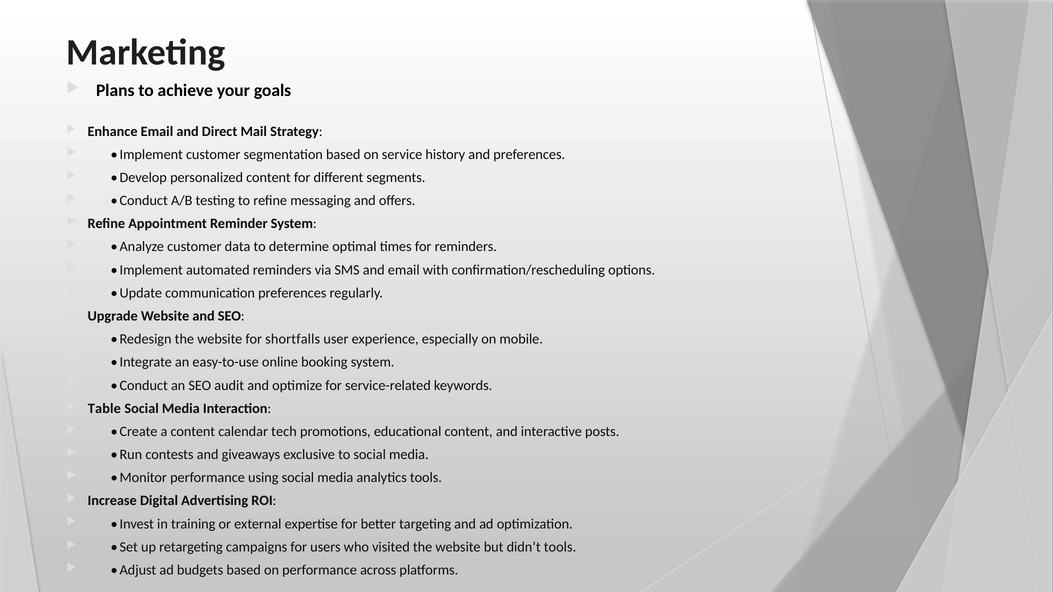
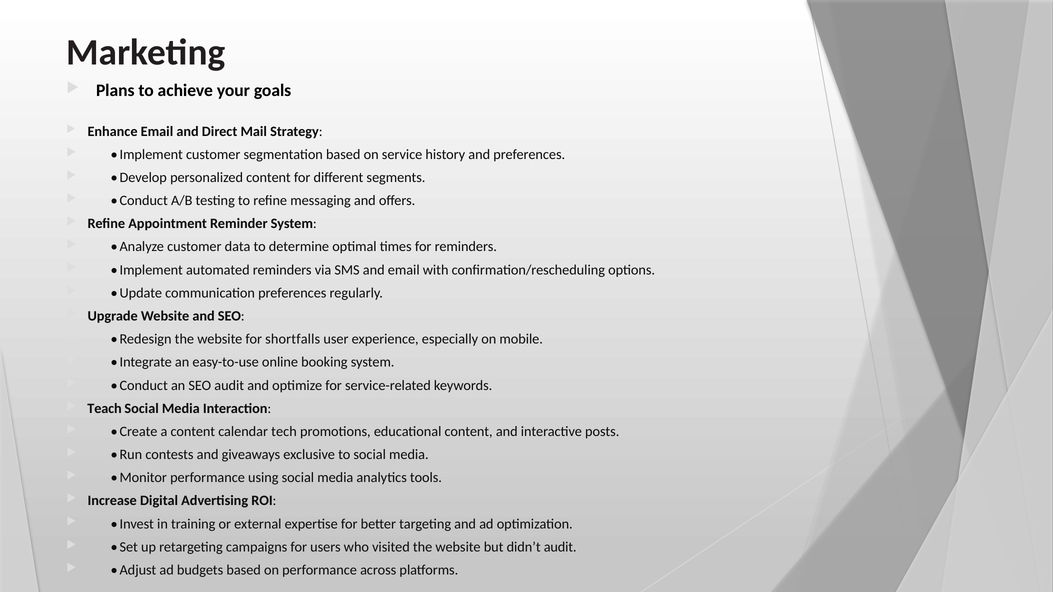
Table: Table -> Teach
didn’t tools: tools -> audit
